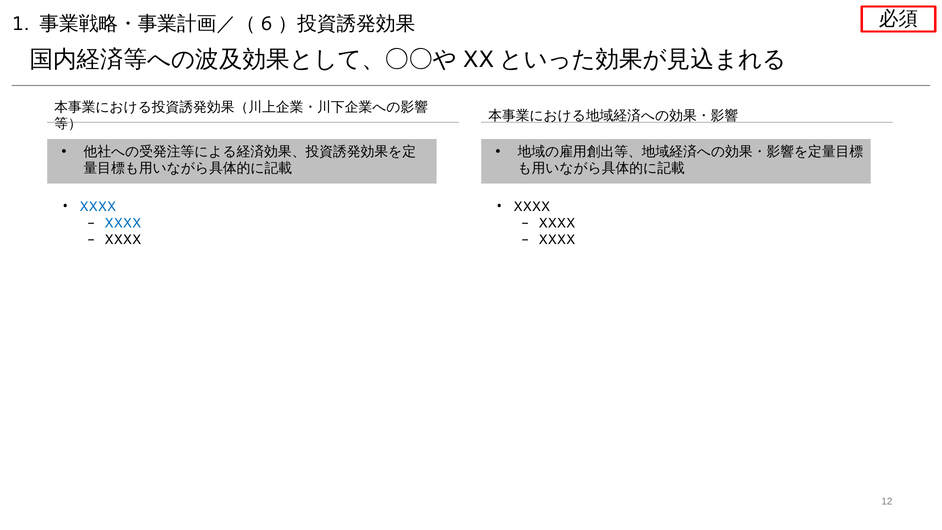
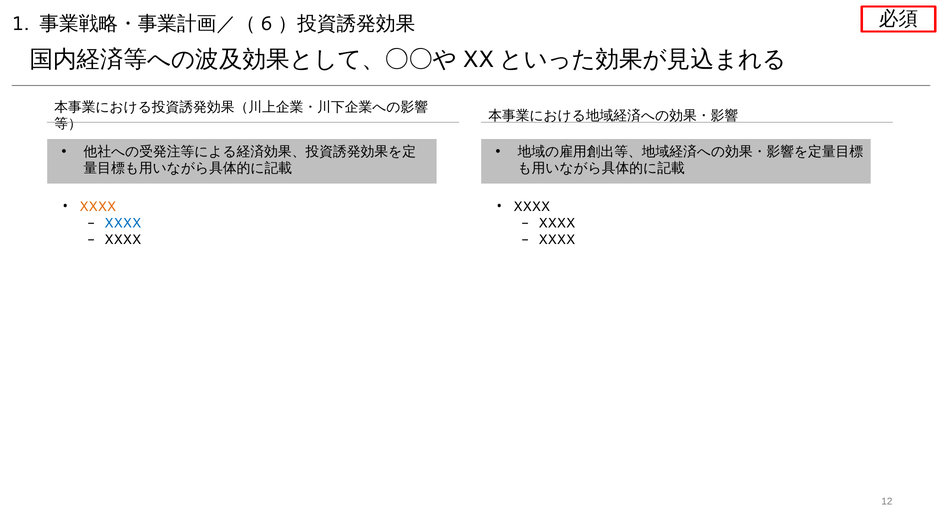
XXXX at (98, 206) colour: blue -> orange
